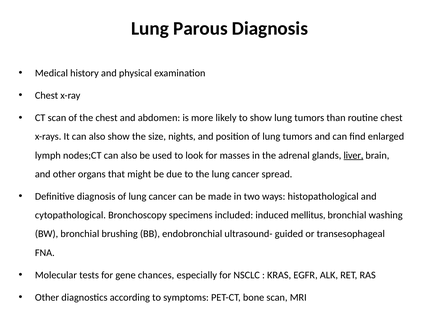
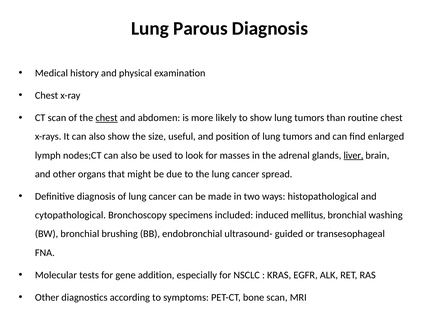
chest at (107, 118) underline: none -> present
nights: nights -> useful
chances: chances -> addition
